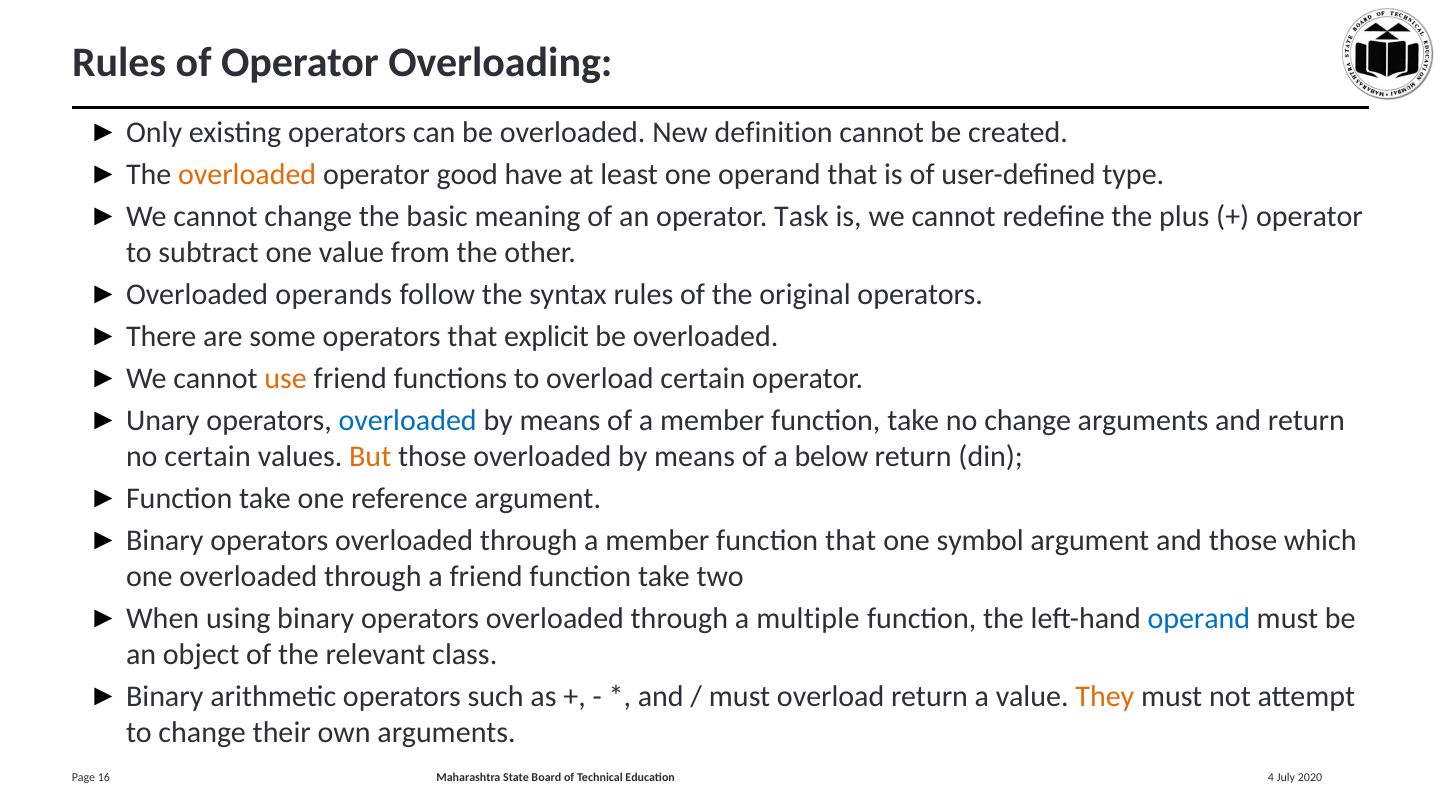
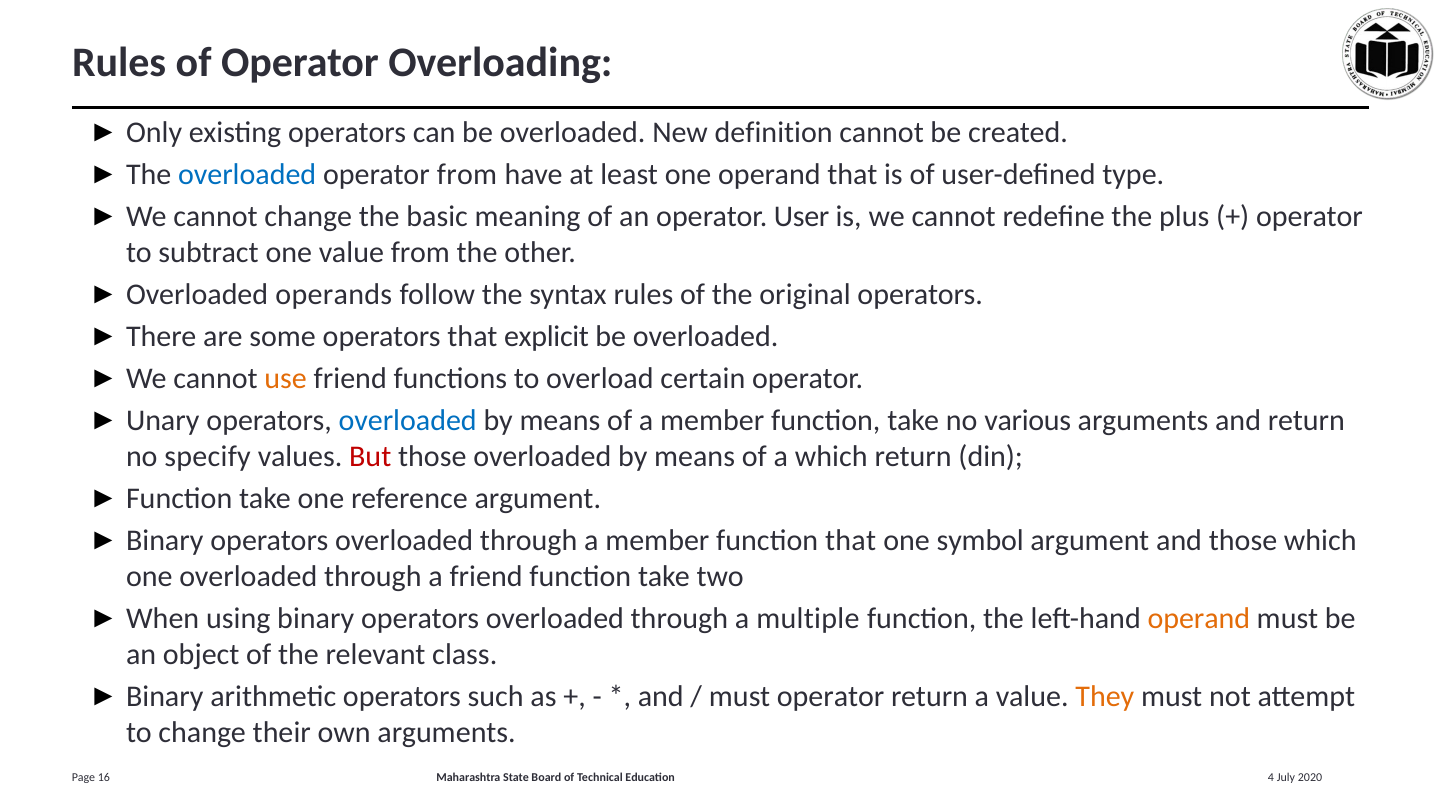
overloaded at (247, 175) colour: orange -> blue
operator good: good -> from
Task: Task -> User
no change: change -> various
no certain: certain -> specify
But colour: orange -> red
a below: below -> which
operand at (1199, 619) colour: blue -> orange
must overload: overload -> operator
